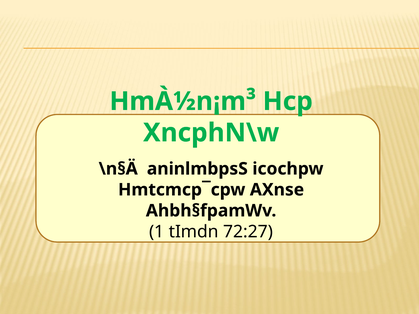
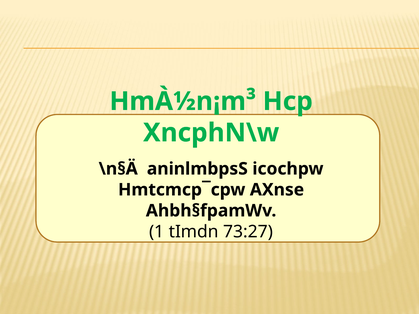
72:27: 72:27 -> 73:27
